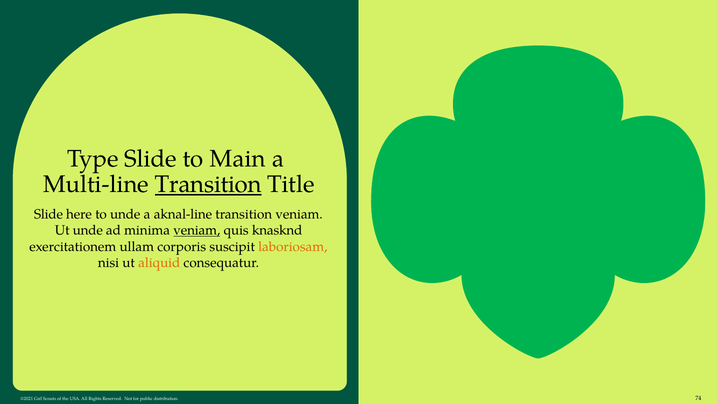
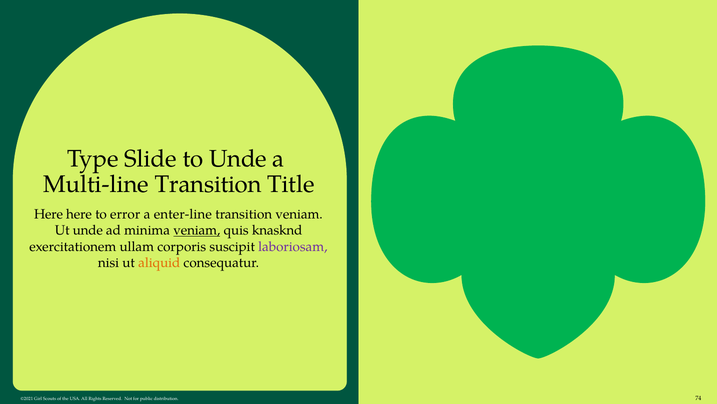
to Main: Main -> Unde
Transition at (208, 184) underline: present -> none
Slide at (48, 214): Slide -> Here
to unde: unde -> error
aknal-line: aknal-line -> enter-line
laboriosam colour: orange -> purple
